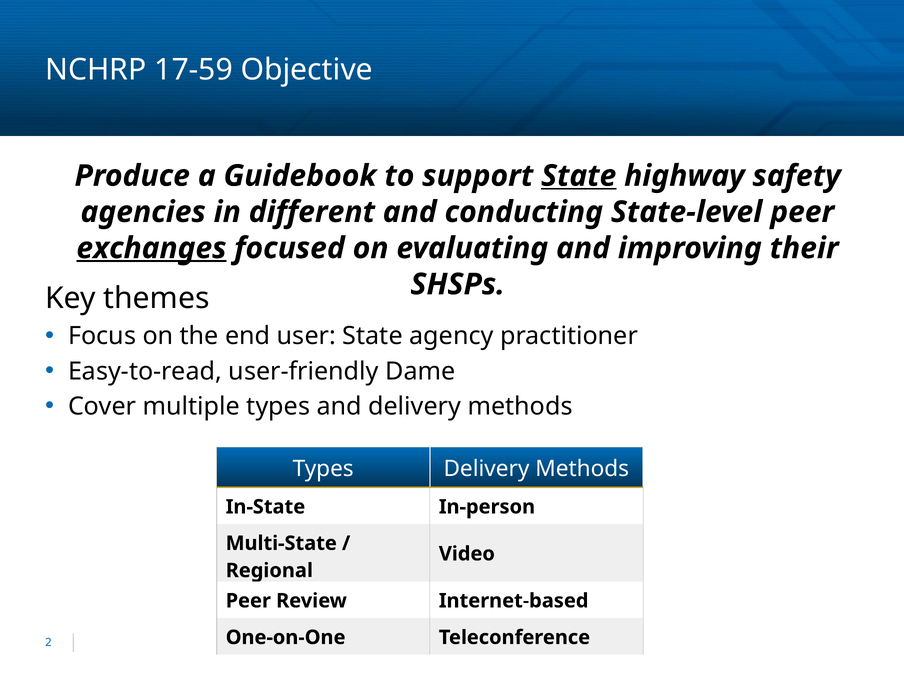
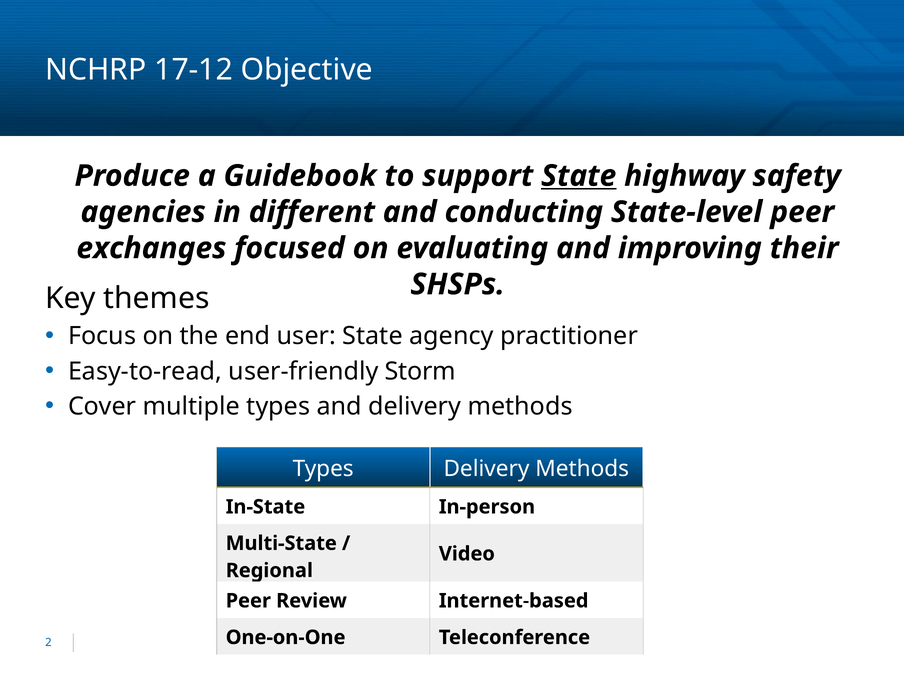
17-59: 17-59 -> 17-12
exchanges underline: present -> none
Dame: Dame -> Storm
